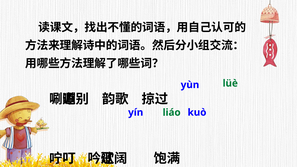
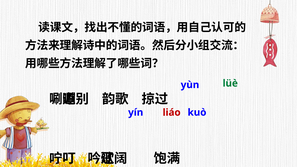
liáo colour: green -> red
